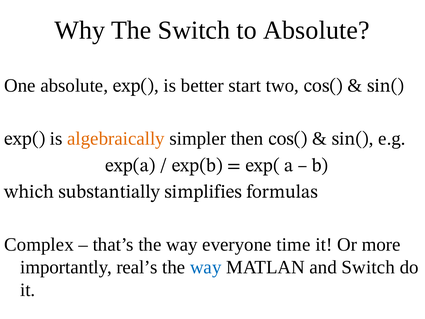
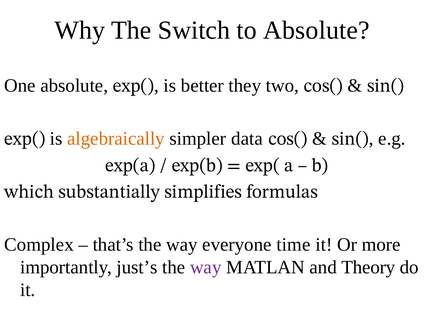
start: start -> they
then: then -> data
real’s: real’s -> just’s
way at (206, 267) colour: blue -> purple
and Switch: Switch -> Theory
